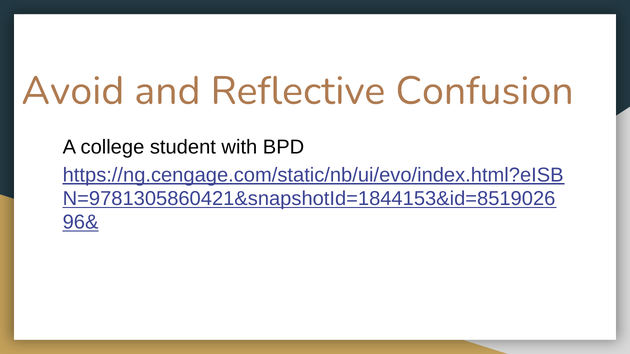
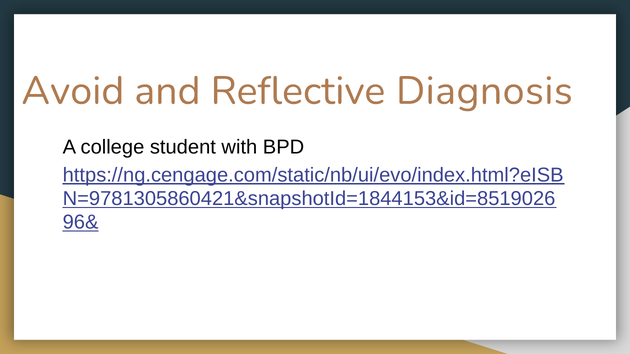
Confusion: Confusion -> Diagnosis
